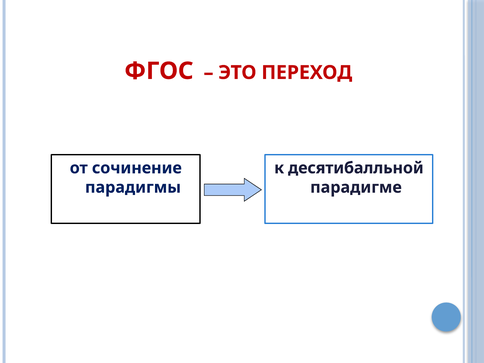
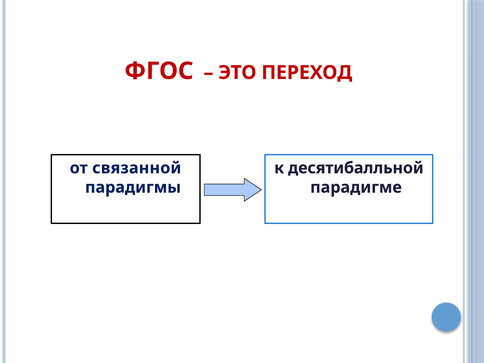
сочинение: сочинение -> связанной
